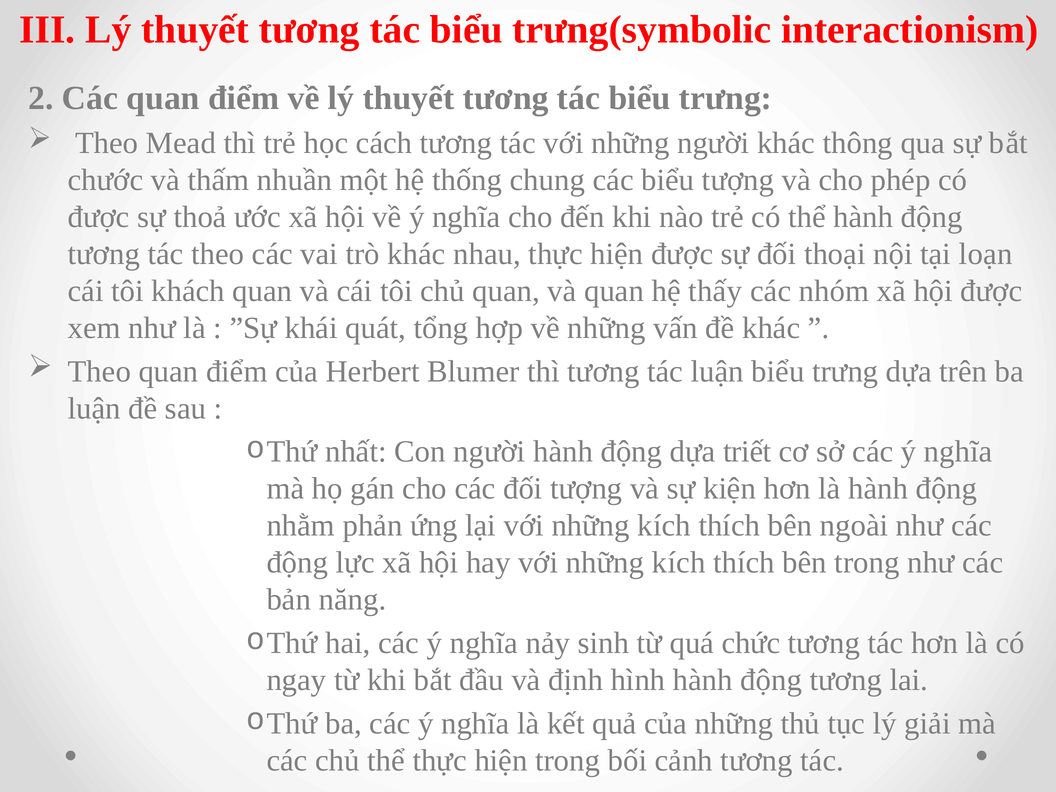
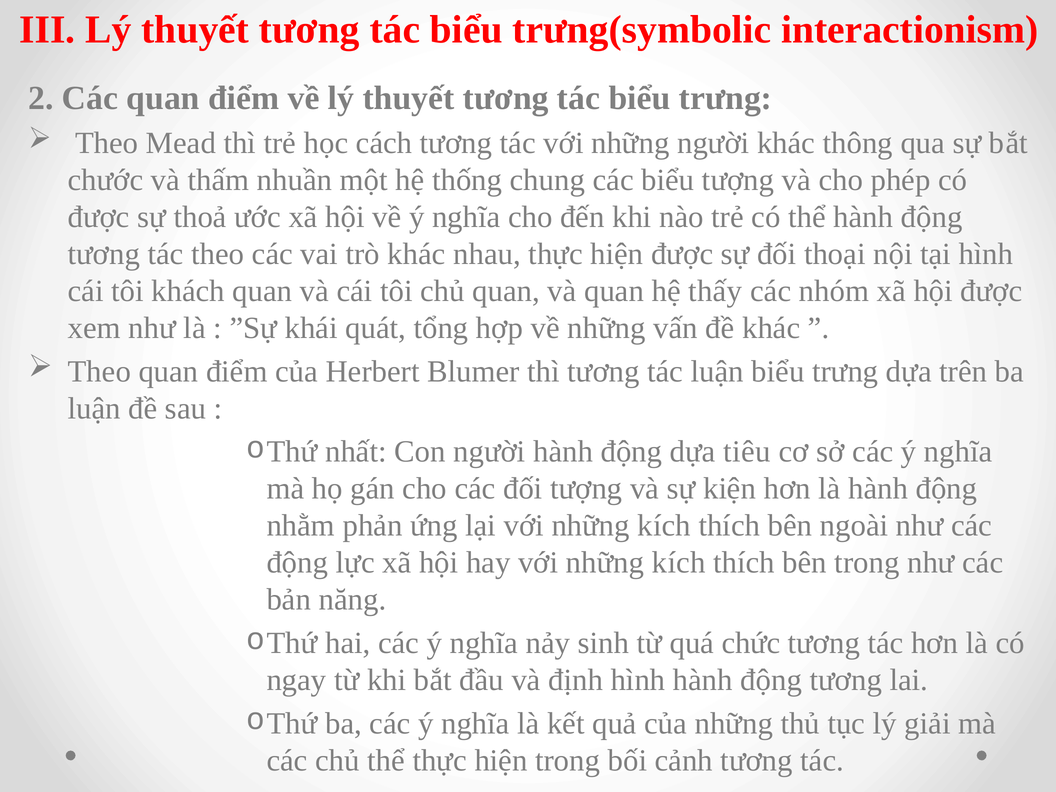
tại loạn: loạn -> hình
triết: triết -> tiêu
